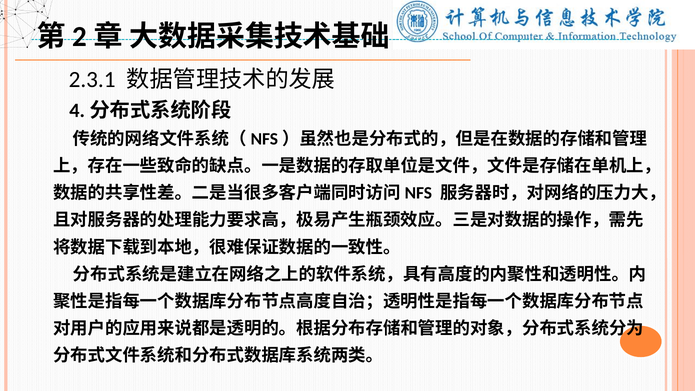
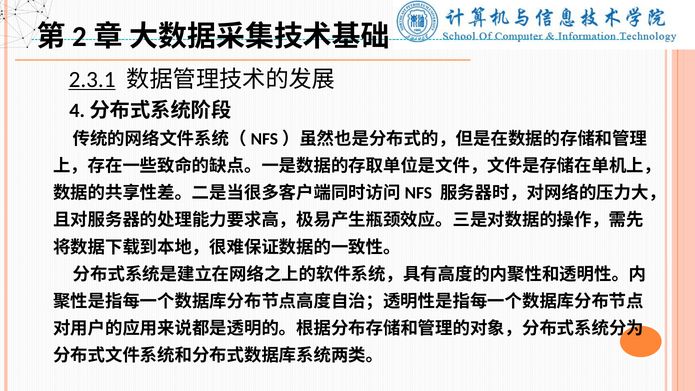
2.3.1 underline: none -> present
